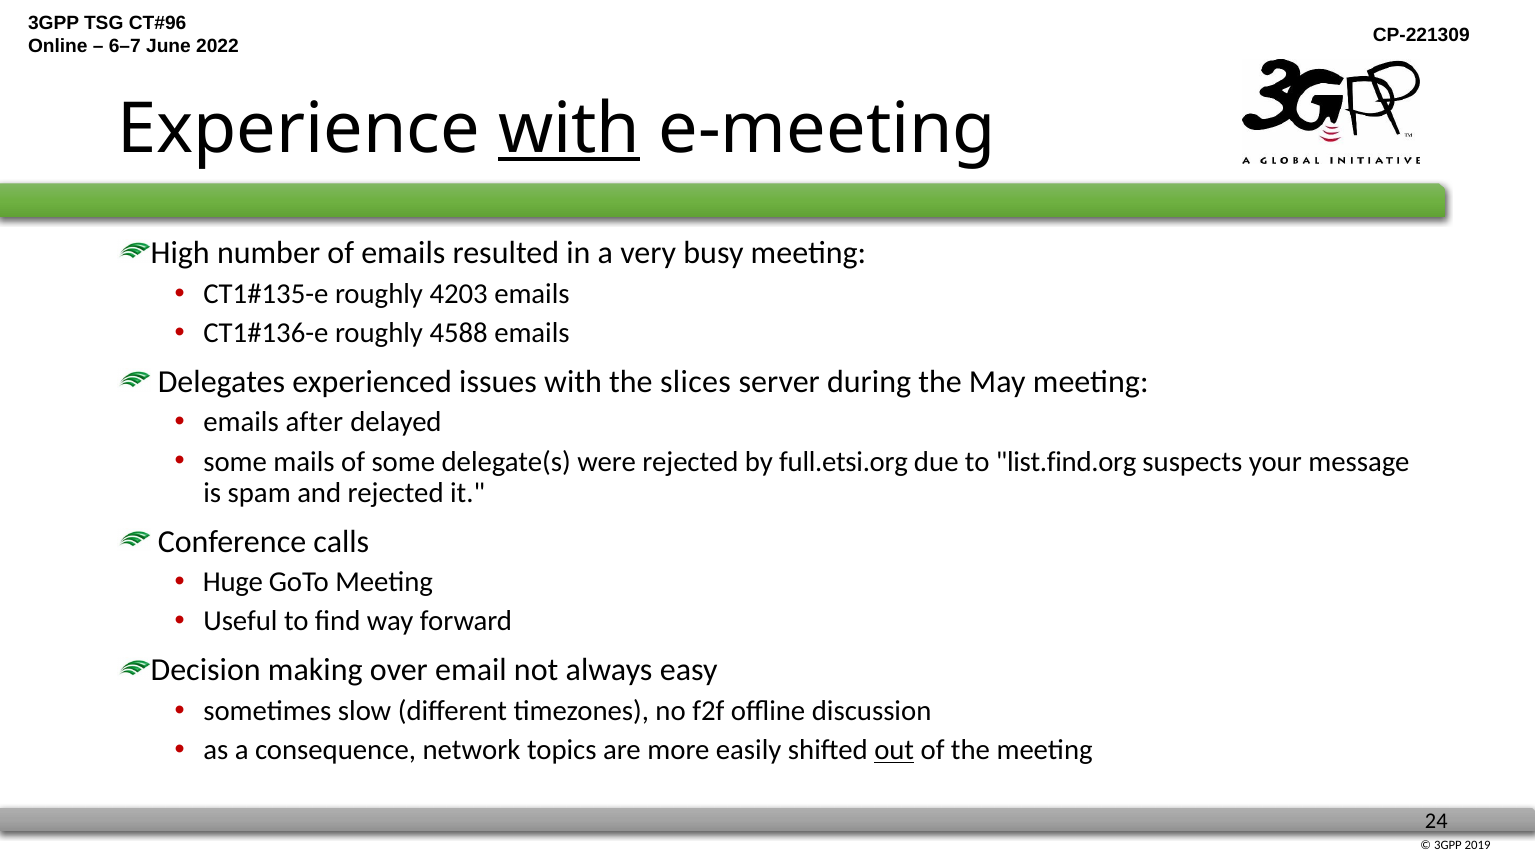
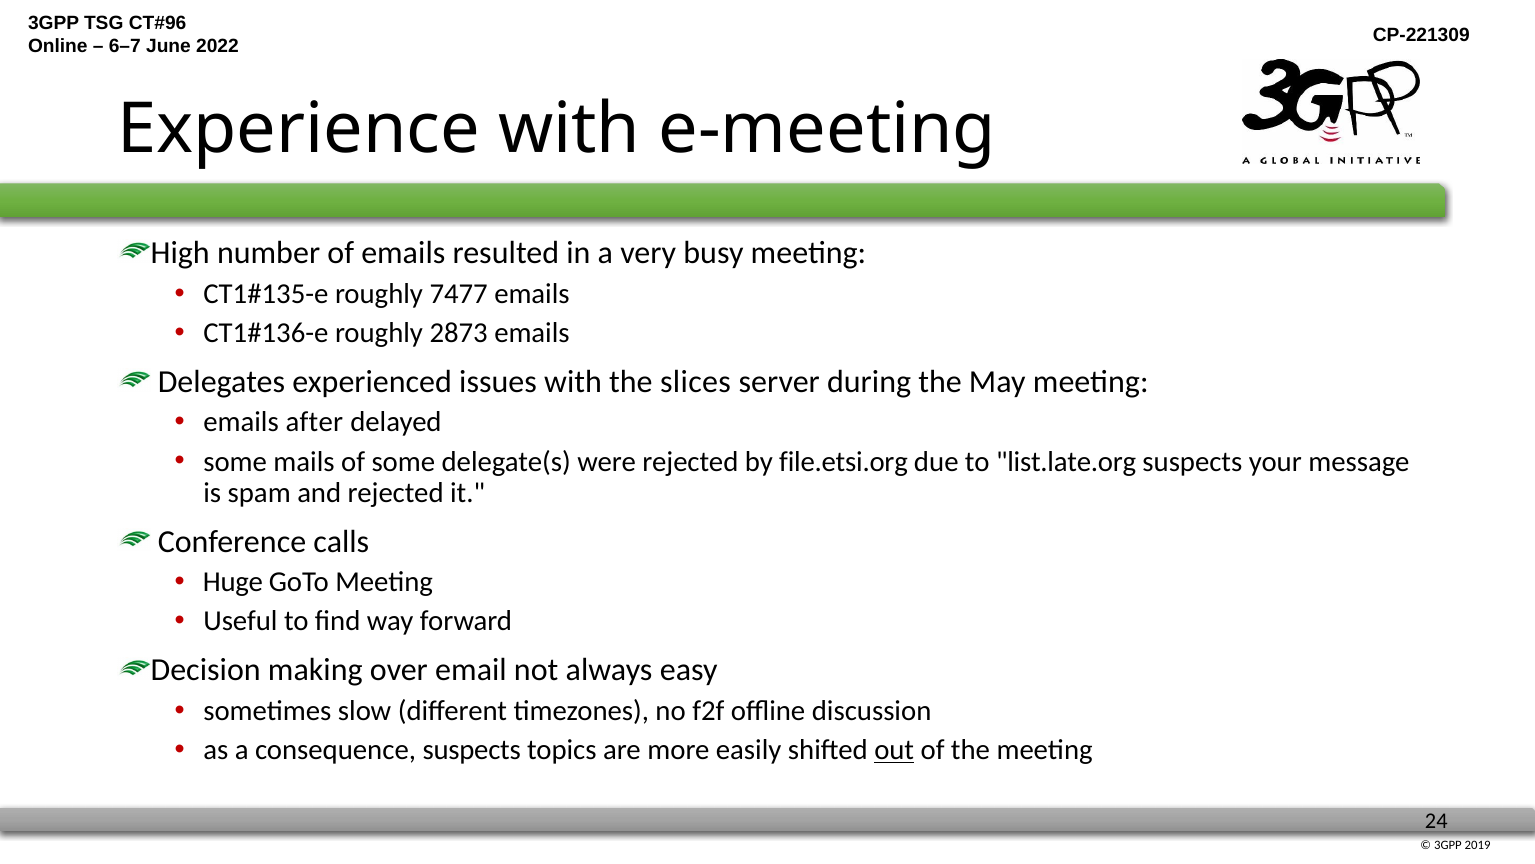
with at (569, 129) underline: present -> none
4203: 4203 -> 7477
4588: 4588 -> 2873
full.etsi.org: full.etsi.org -> file.etsi.org
list.find.org: list.find.org -> list.late.org
consequence network: network -> suspects
